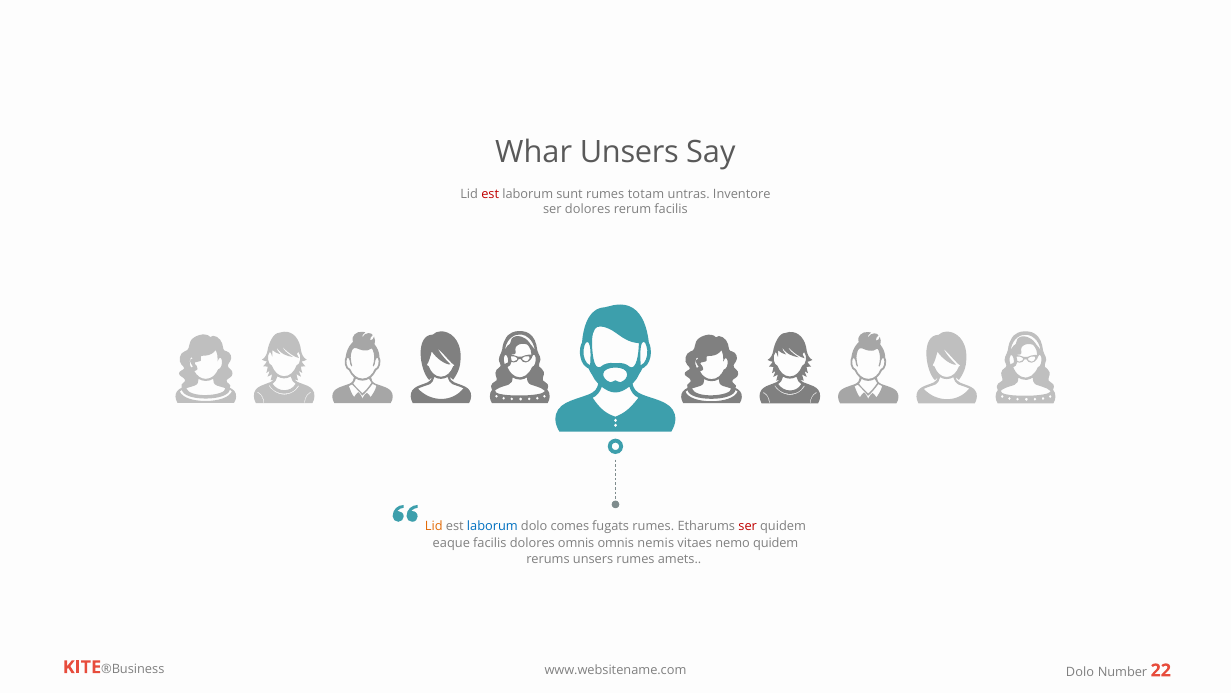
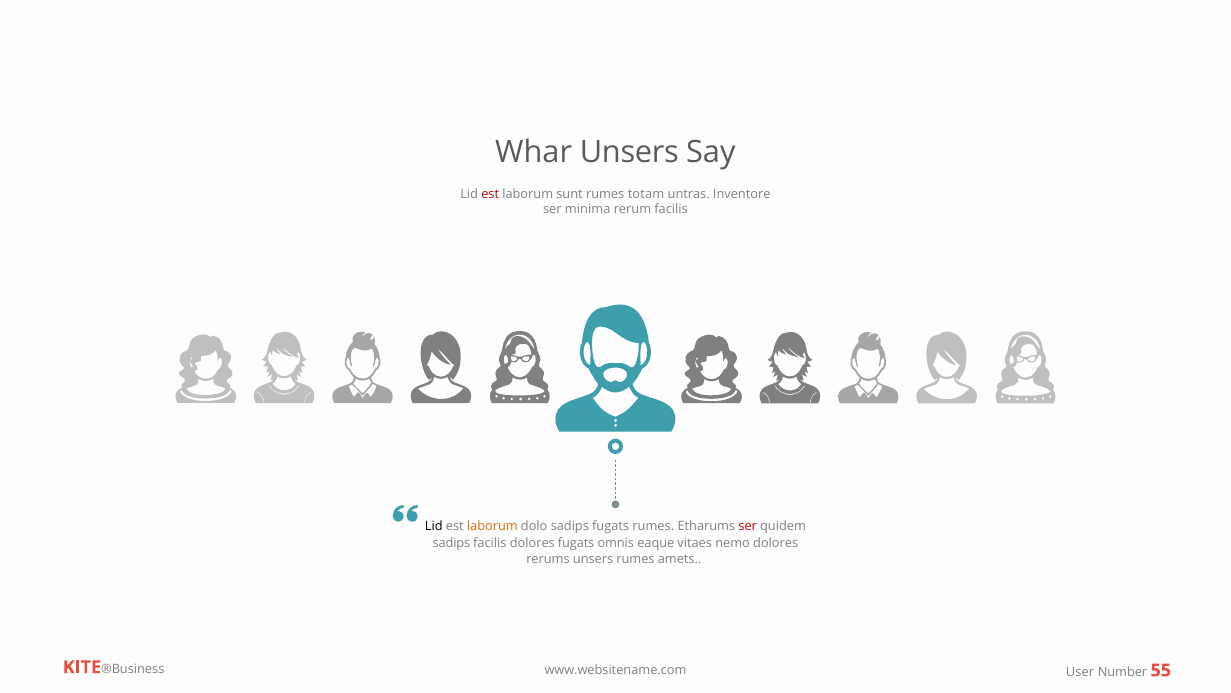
ser dolores: dolores -> minima
Lid at (434, 526) colour: orange -> black
laborum at (492, 526) colour: blue -> orange
dolo comes: comes -> sadips
eaque at (451, 543): eaque -> sadips
dolores omnis: omnis -> fugats
nemis: nemis -> eaque
nemo quidem: quidem -> dolores
www.websitename.com Dolo: Dolo -> User
22: 22 -> 55
